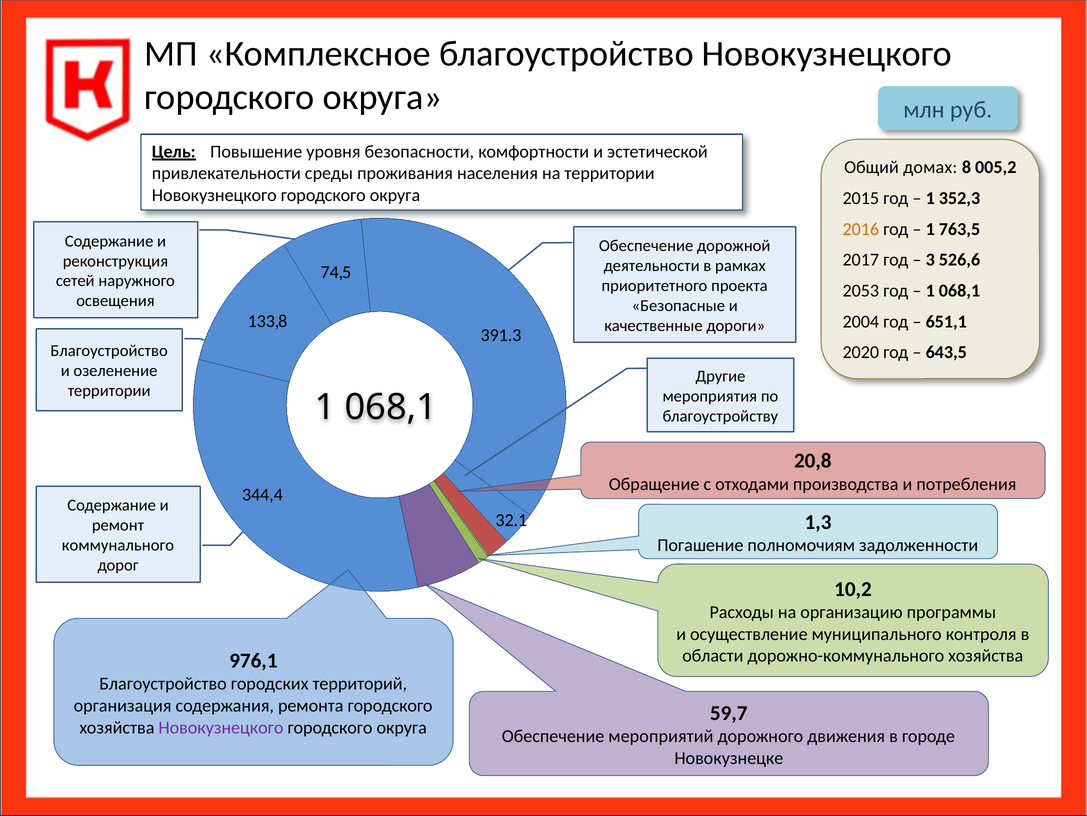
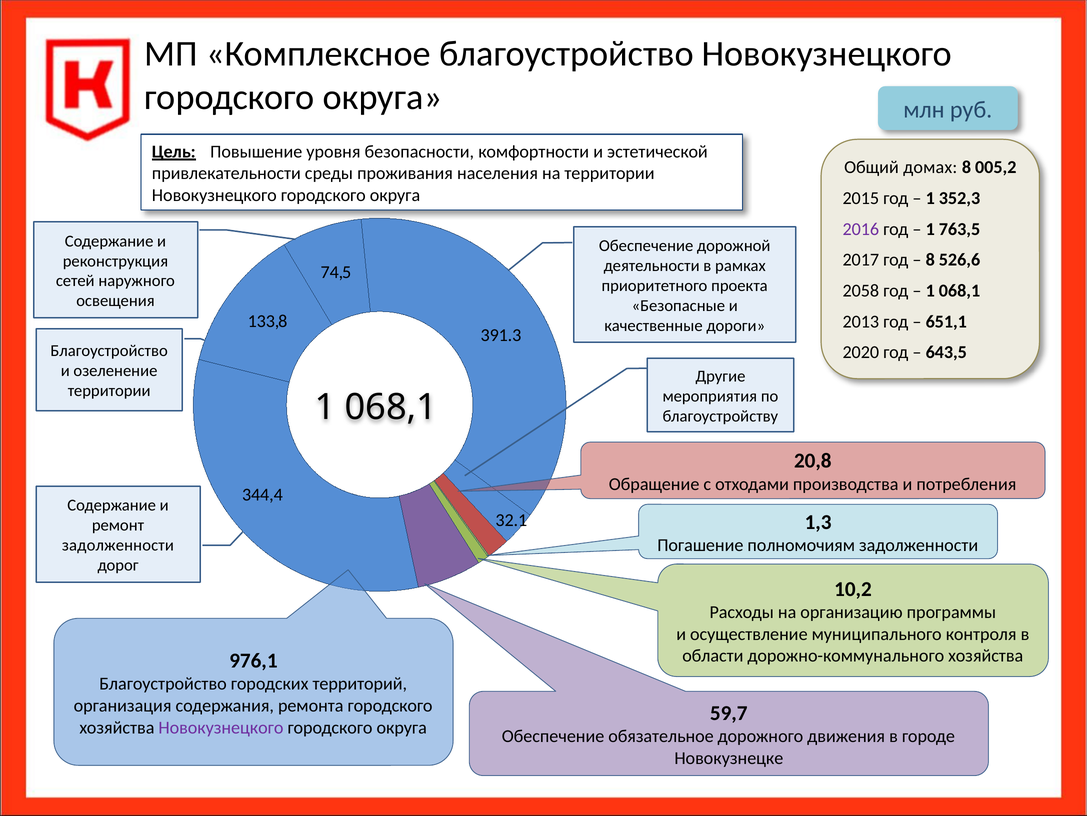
2016 colour: orange -> purple
3 at (930, 260): 3 -> 8
2053: 2053 -> 2058
2004: 2004 -> 2013
коммунального at (118, 545): коммунального -> задолженности
мероприятий: мероприятий -> обязательное
